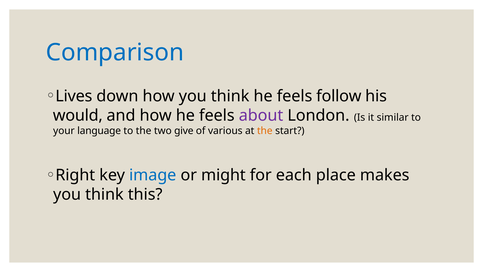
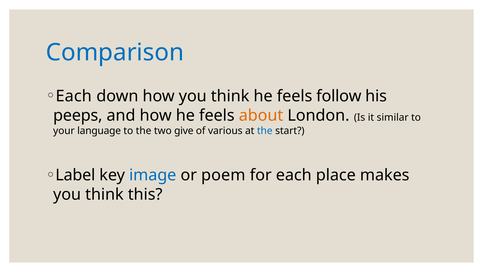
Lives at (74, 96): Lives -> Each
would: would -> peeps
about colour: purple -> orange
the at (265, 131) colour: orange -> blue
Right: Right -> Label
might: might -> poem
